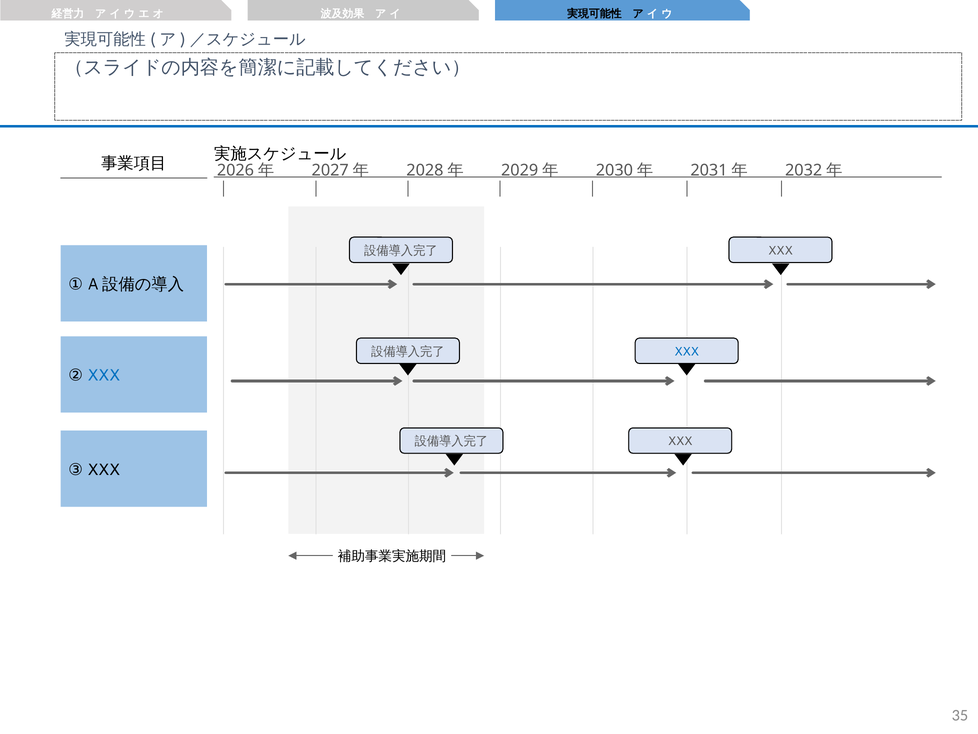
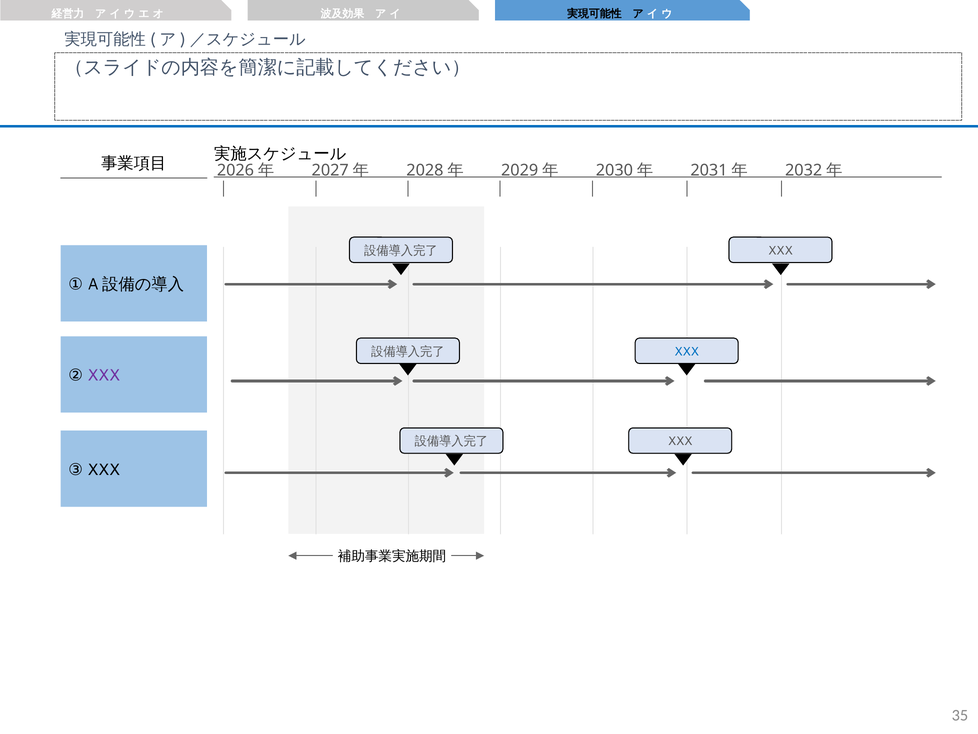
XXX at (104, 375) colour: blue -> purple
